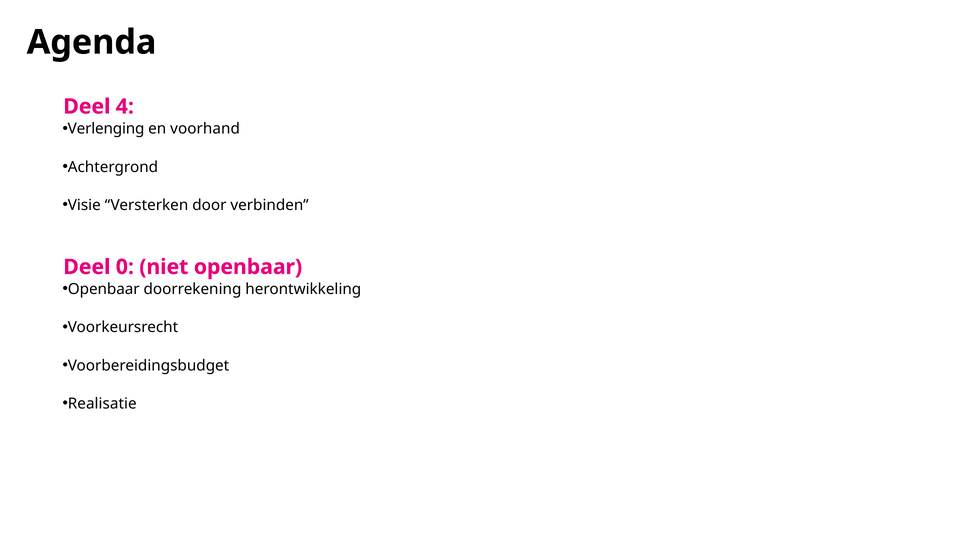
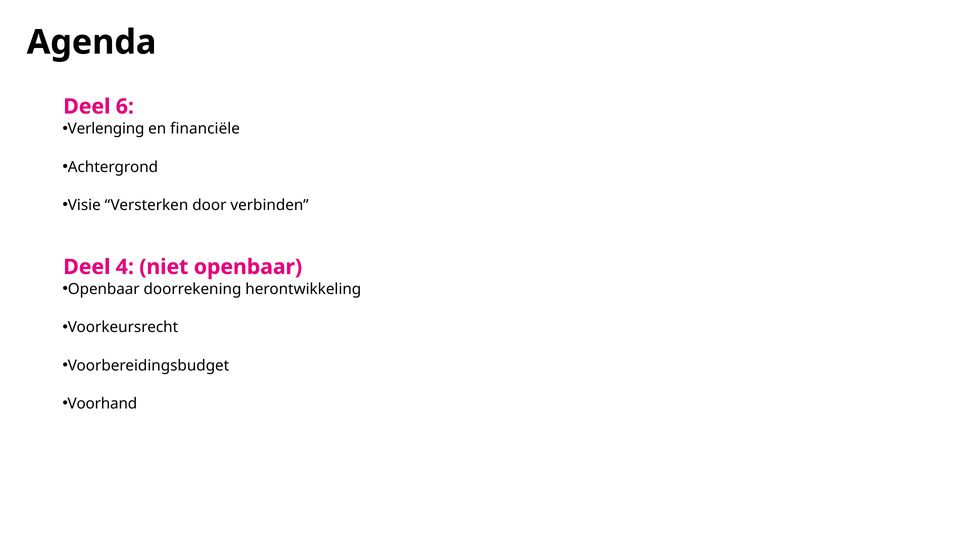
4: 4 -> 6
voorhand: voorhand -> financiële
0: 0 -> 4
Realisatie: Realisatie -> Voorhand
